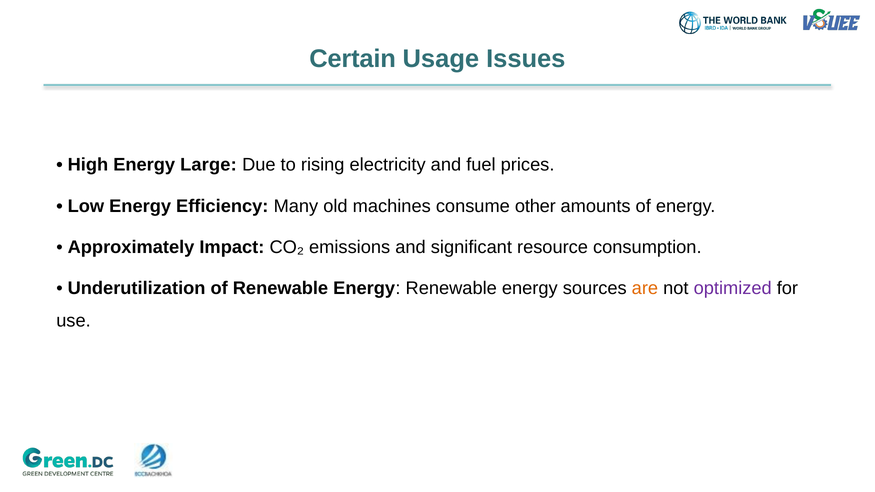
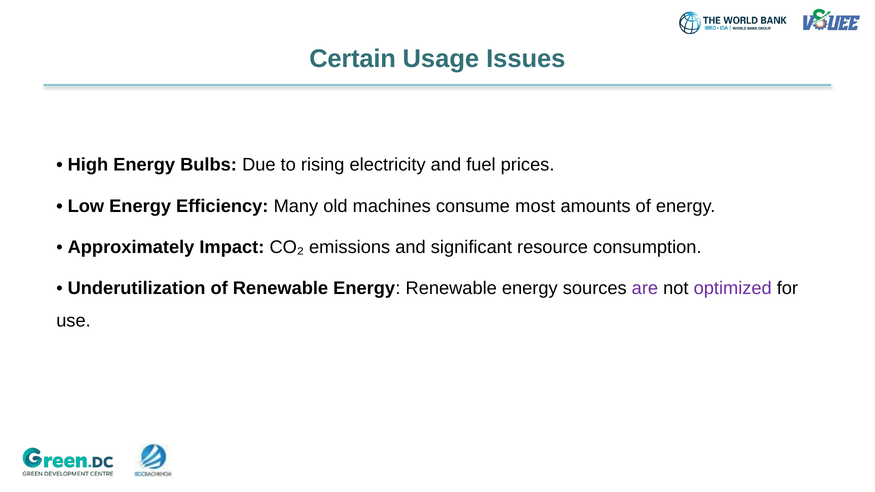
Large: Large -> Bulbs
other: other -> most
are colour: orange -> purple
